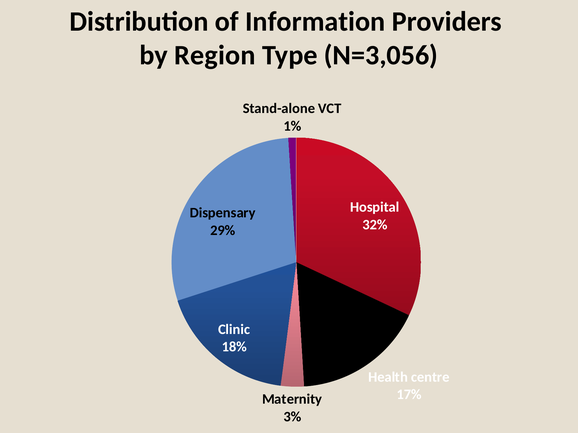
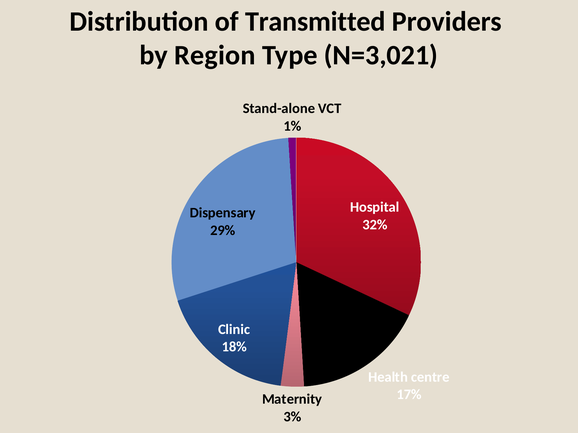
Information: Information -> Transmitted
N=3,056: N=3,056 -> N=3,021
